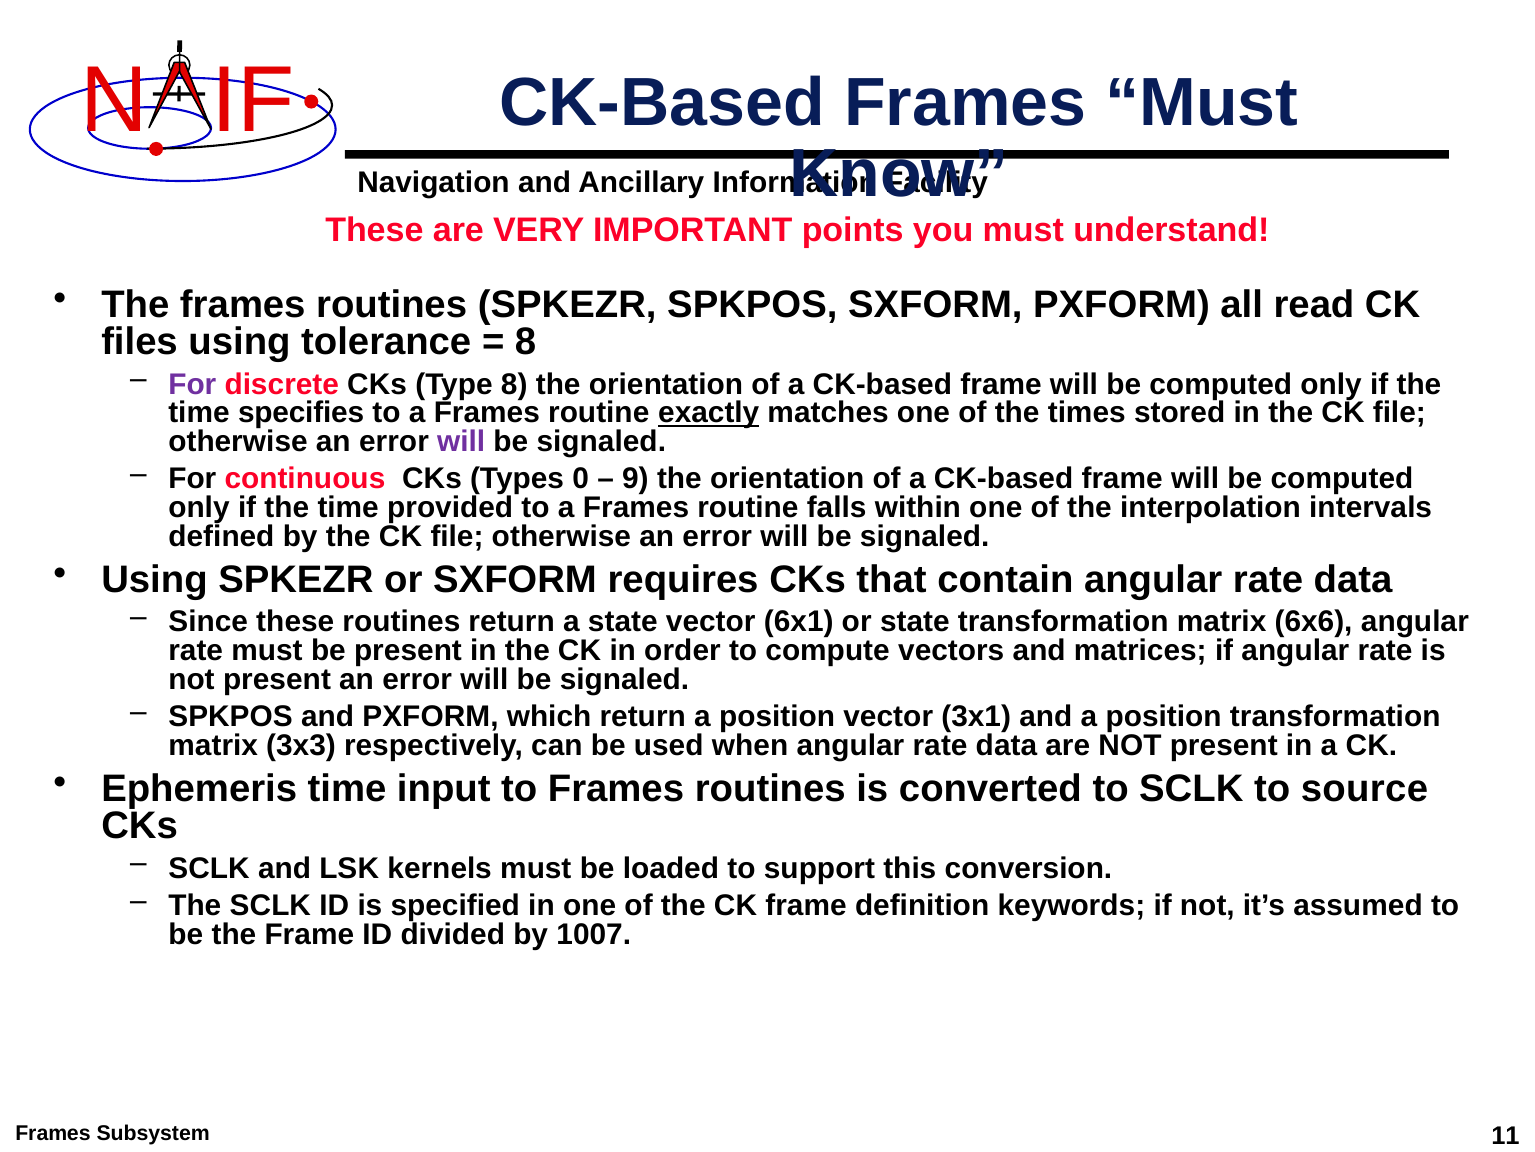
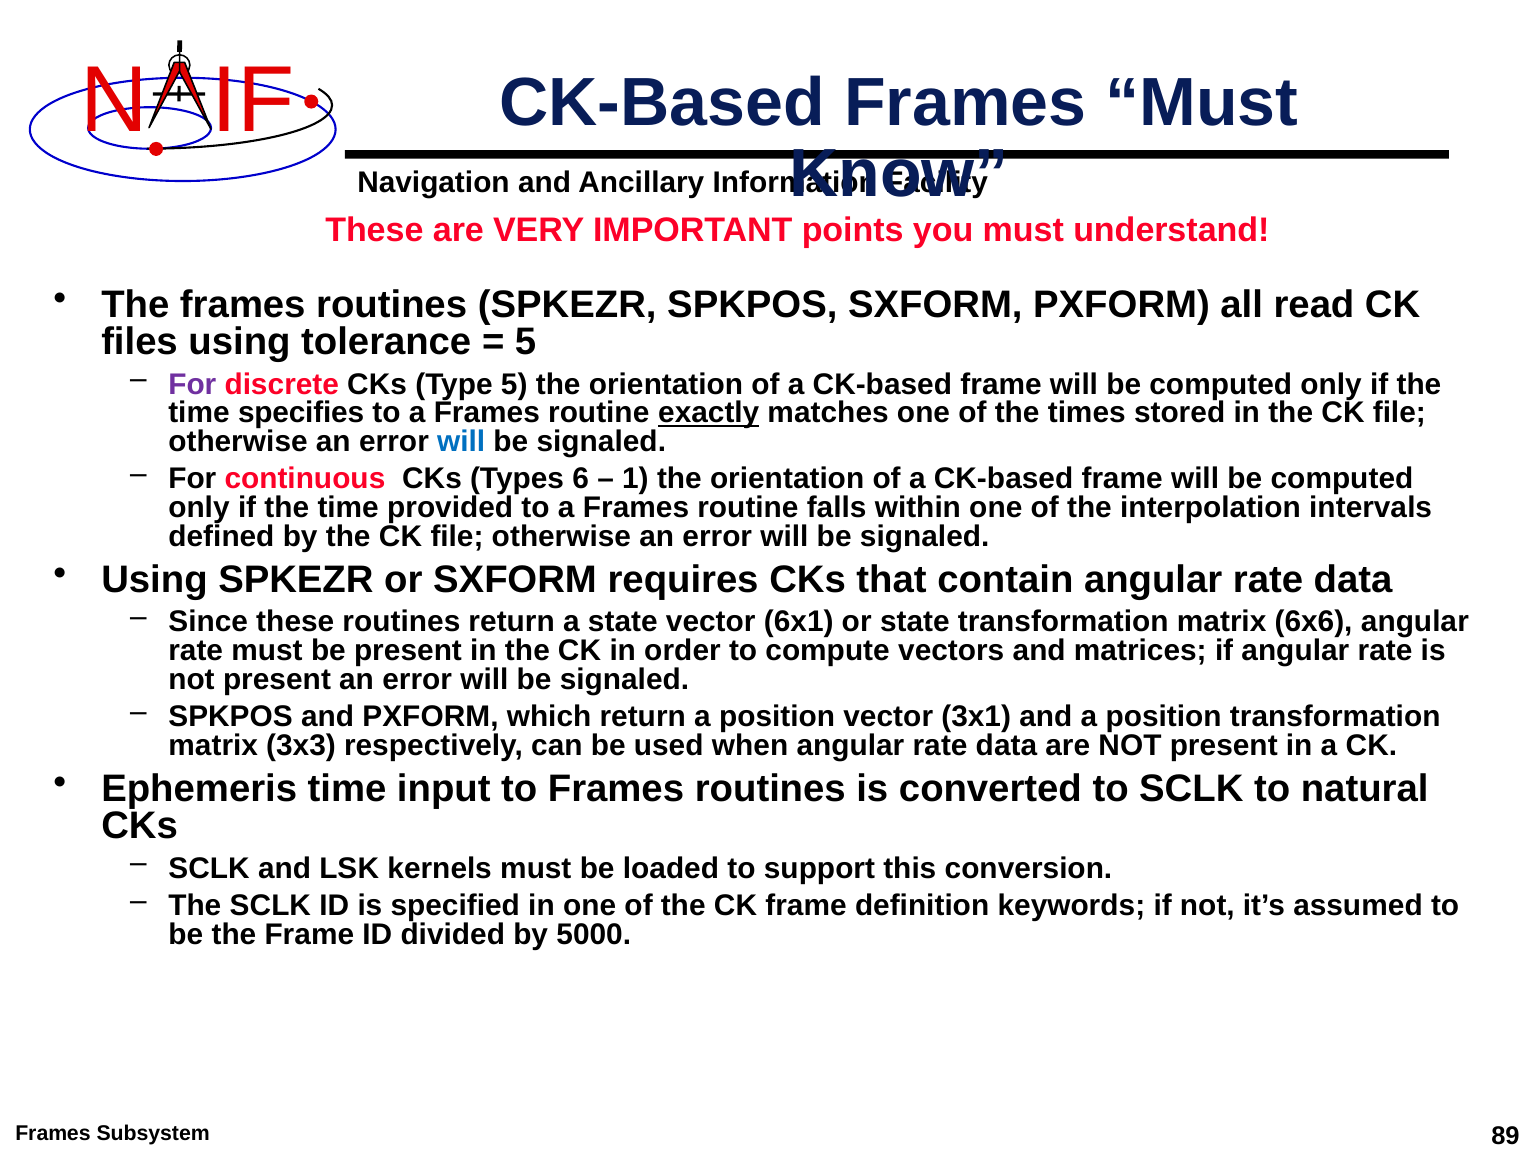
8 at (526, 342): 8 -> 5
Type 8: 8 -> 5
will at (461, 441) colour: purple -> blue
0: 0 -> 6
9: 9 -> 1
source: source -> natural
1007: 1007 -> 5000
11: 11 -> 89
